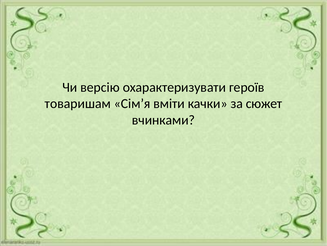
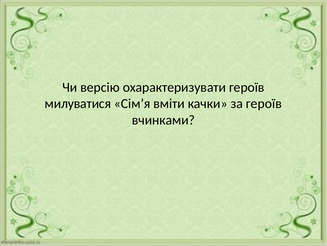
товаришам: товаришам -> милуватися
за сюжет: сюжет -> героїв
